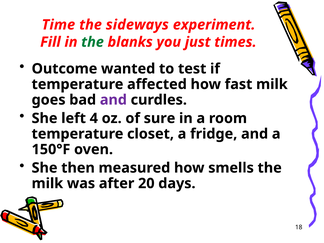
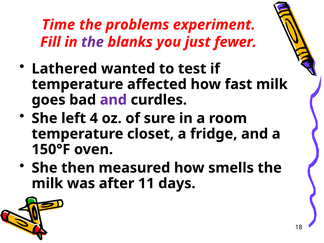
sideways: sideways -> problems
the at (93, 42) colour: green -> purple
times: times -> fewer
Outcome: Outcome -> Lathered
20: 20 -> 11
